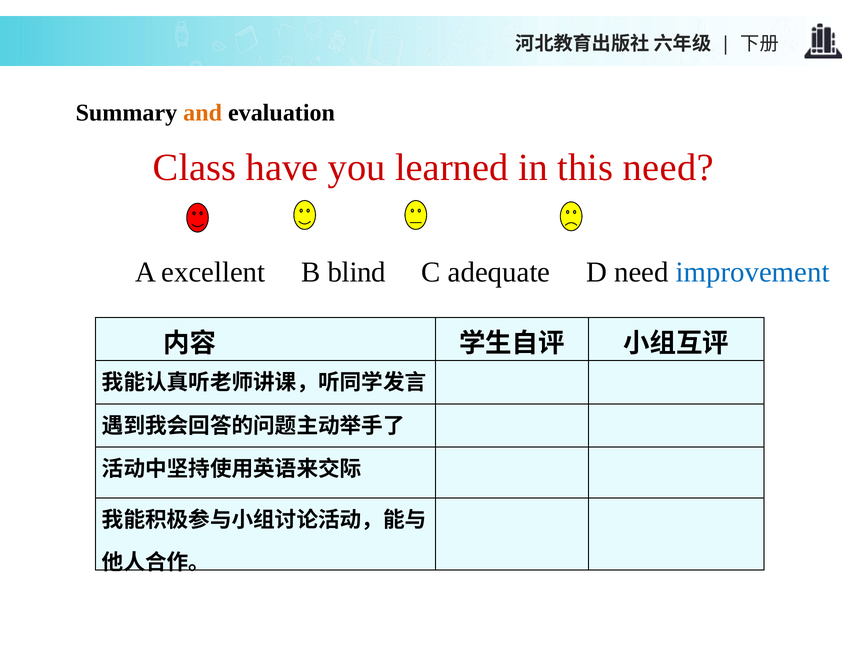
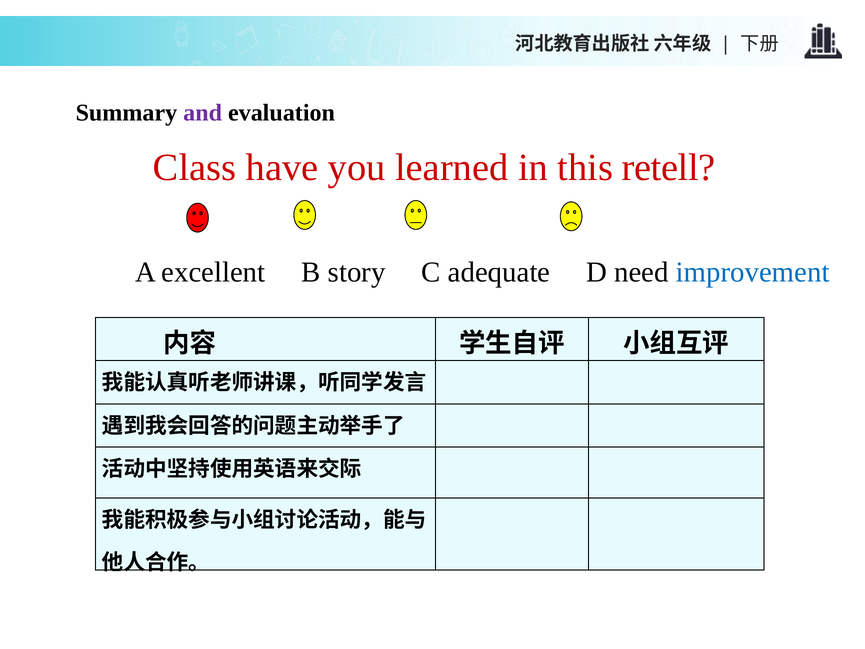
and colour: orange -> purple
this need: need -> retell
blind: blind -> story
